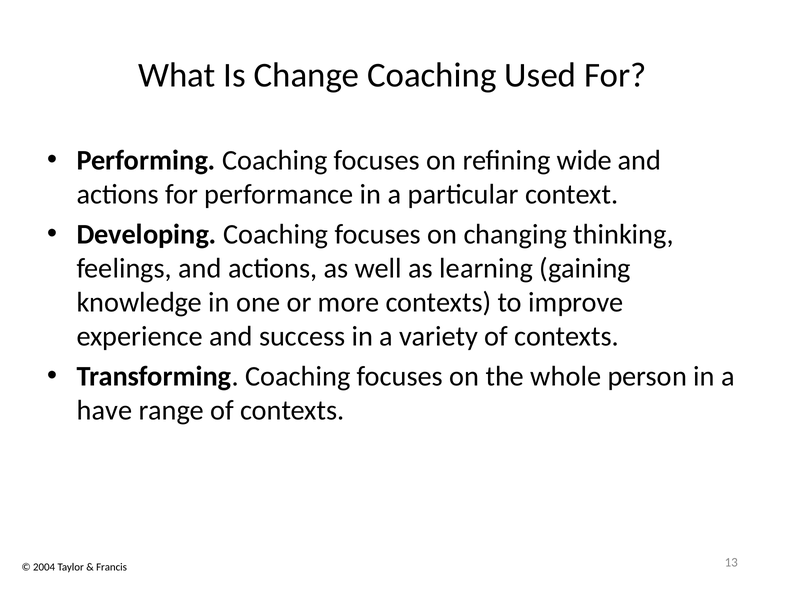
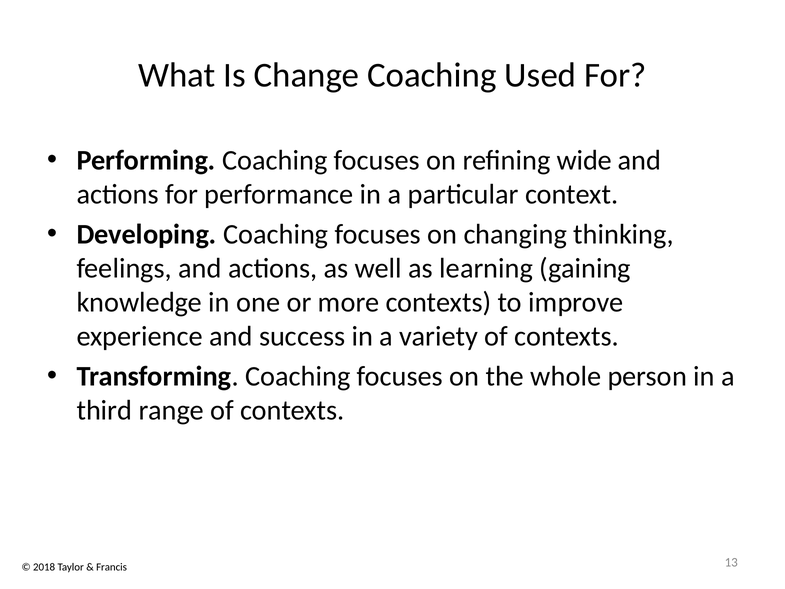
have: have -> third
2004: 2004 -> 2018
